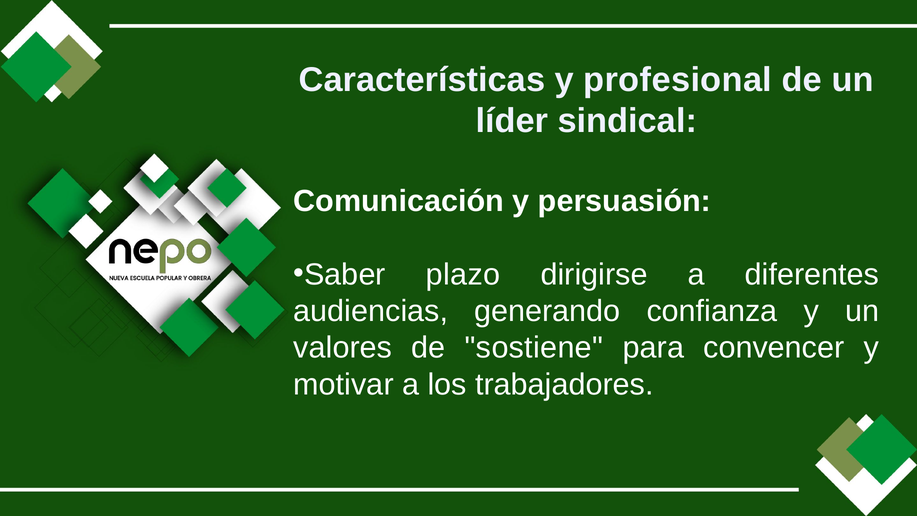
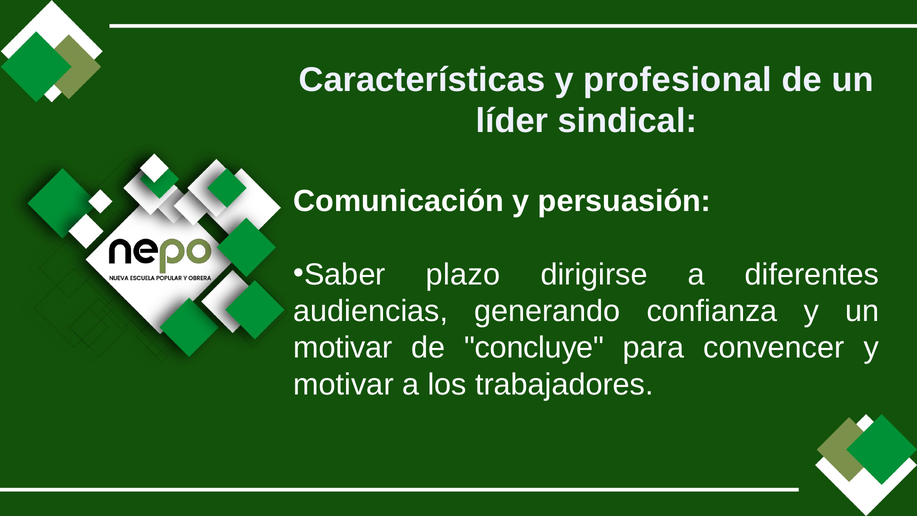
valores at (343, 348): valores -> motivar
sostiene: sostiene -> concluye
